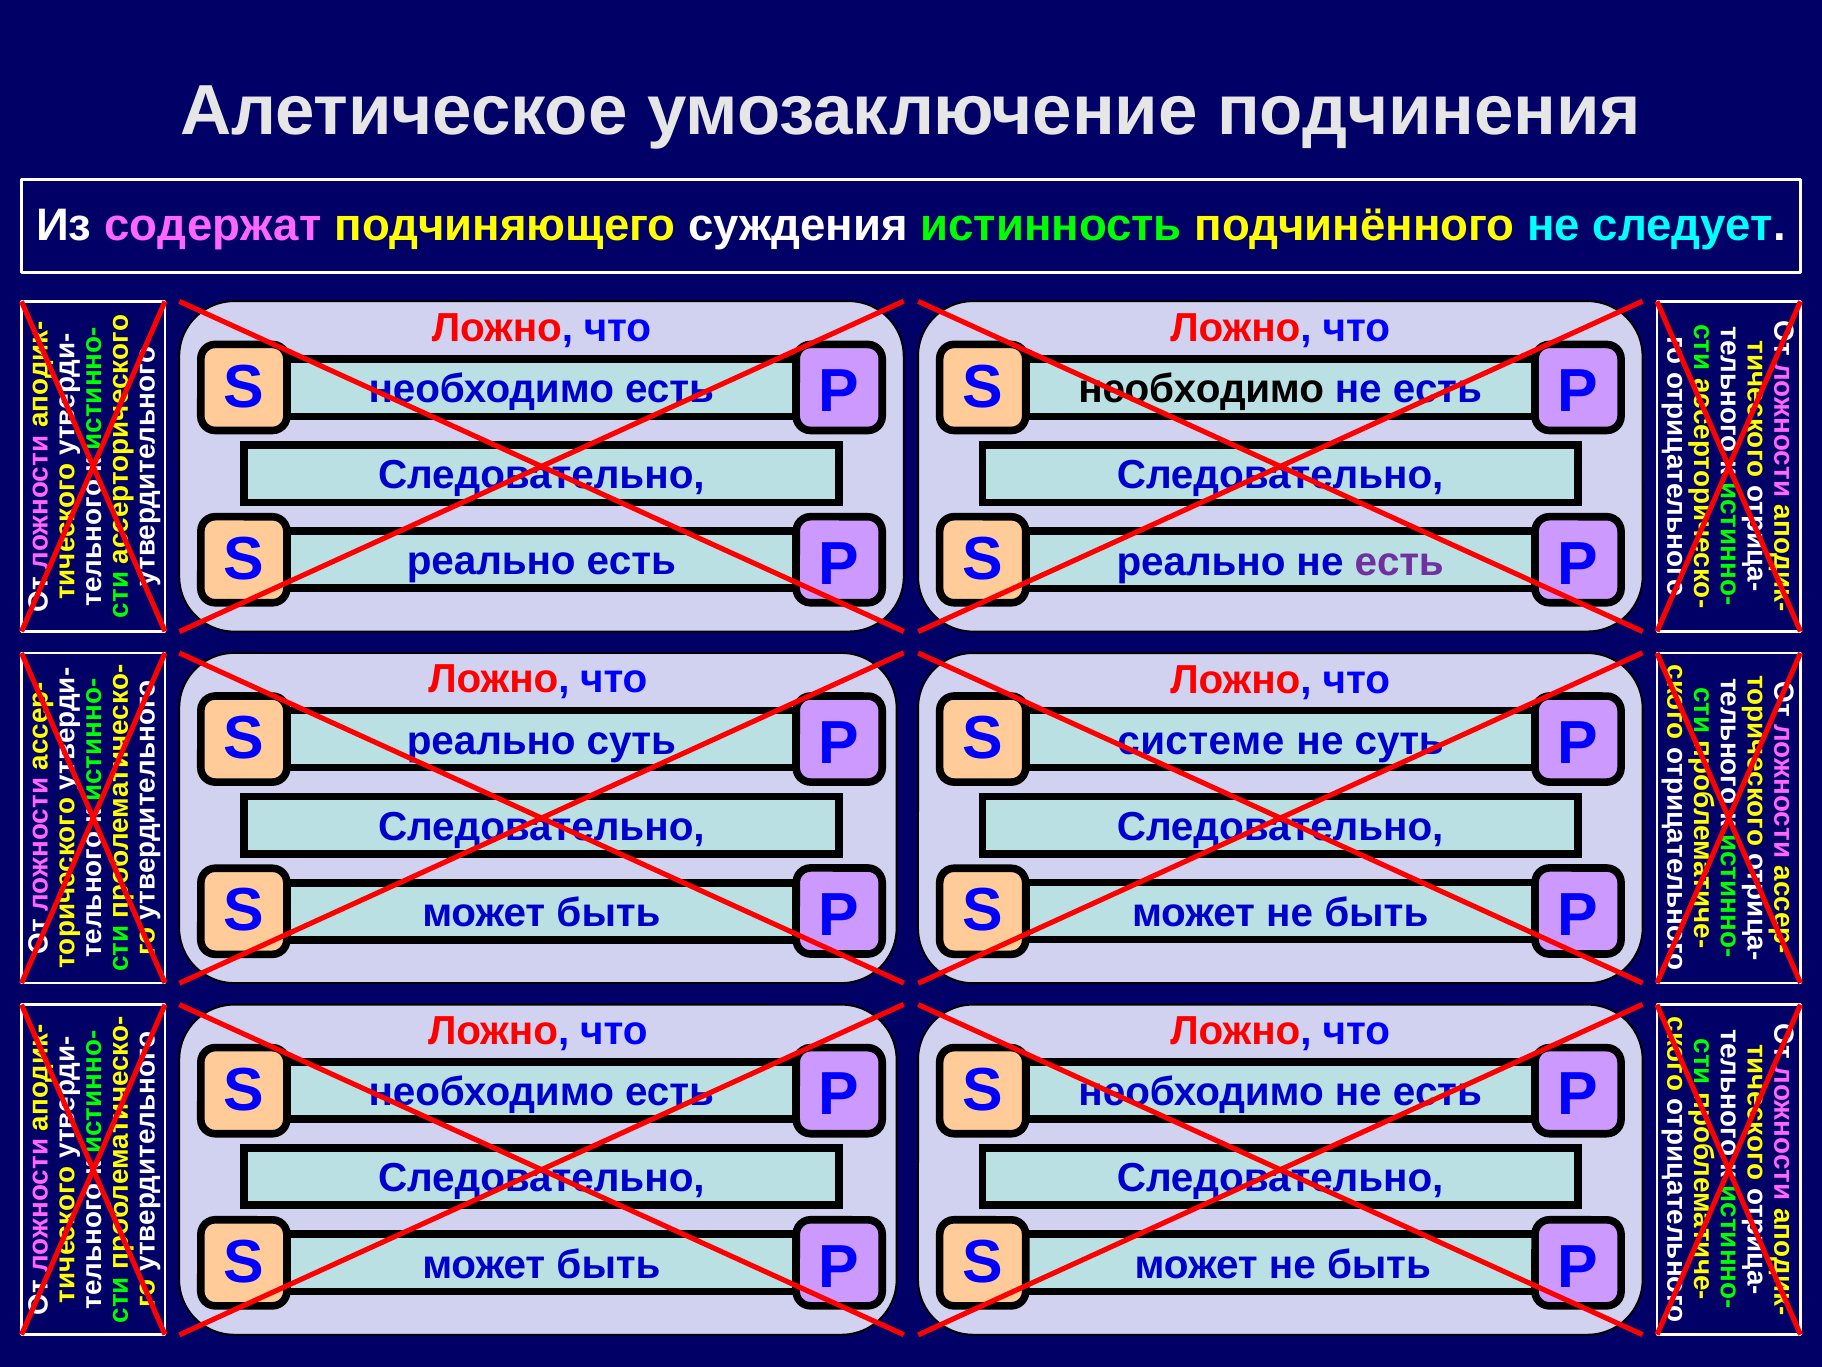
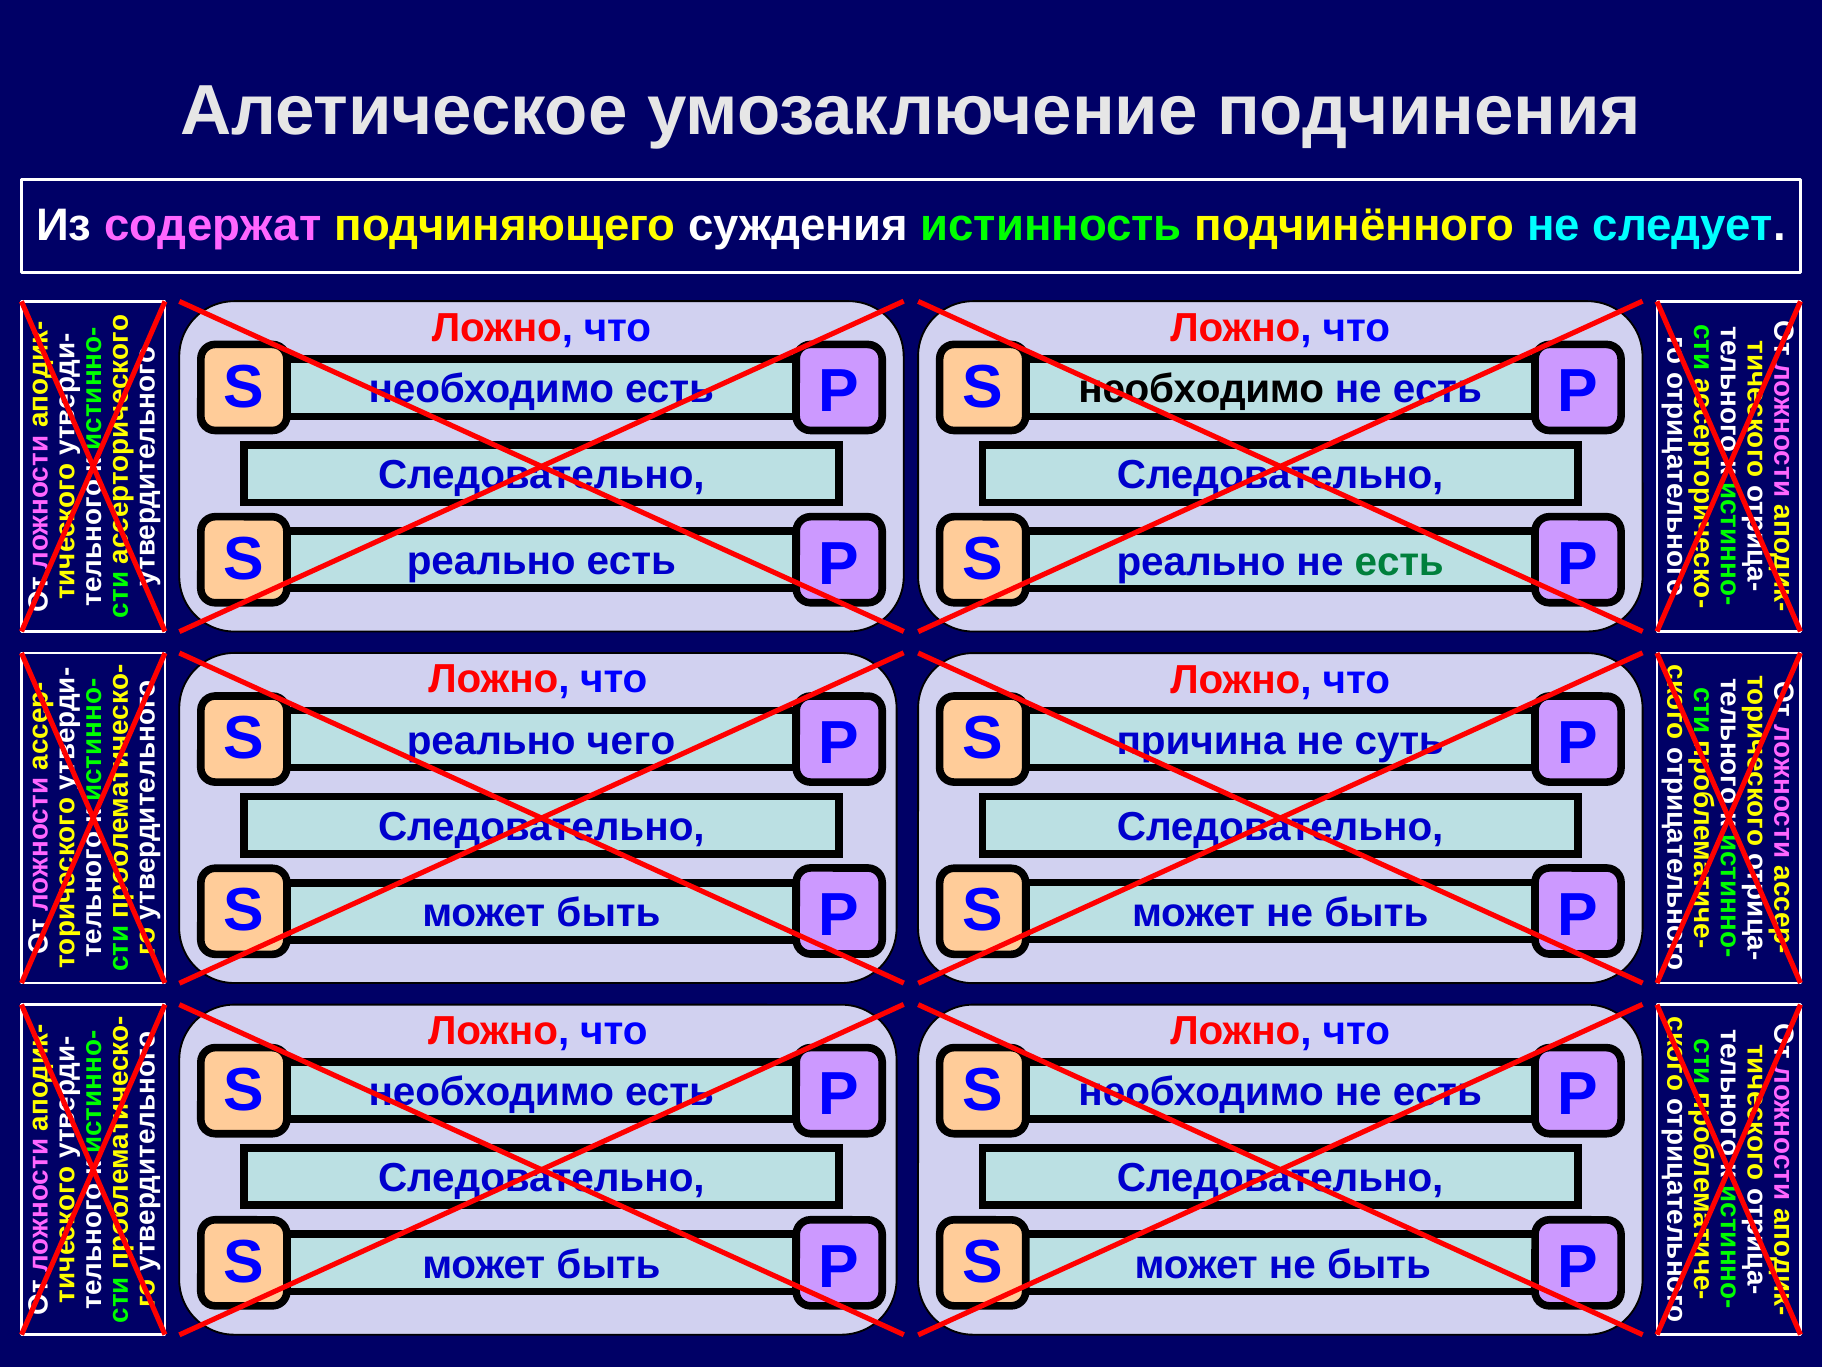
есть at (1399, 562) colour: purple -> green
реально суть: суть -> чего
системе: системе -> причина
